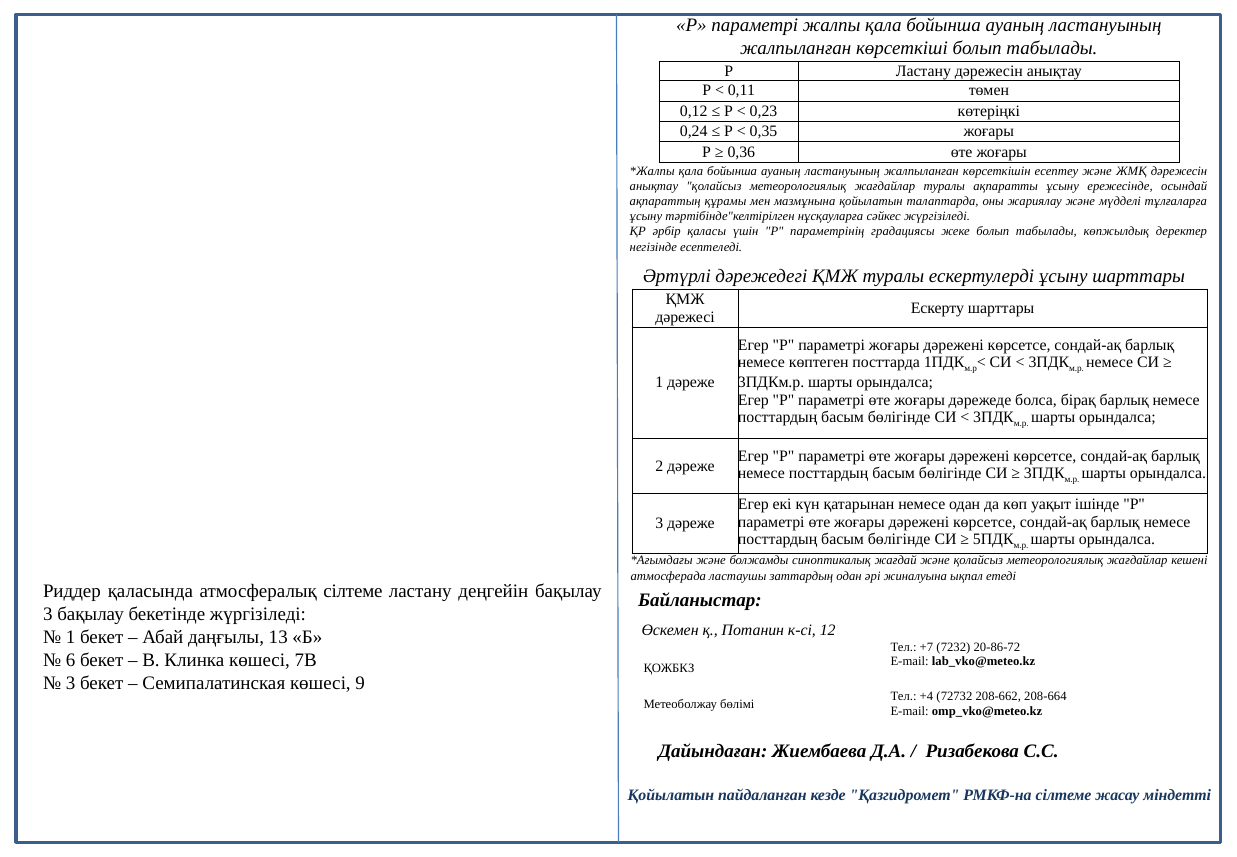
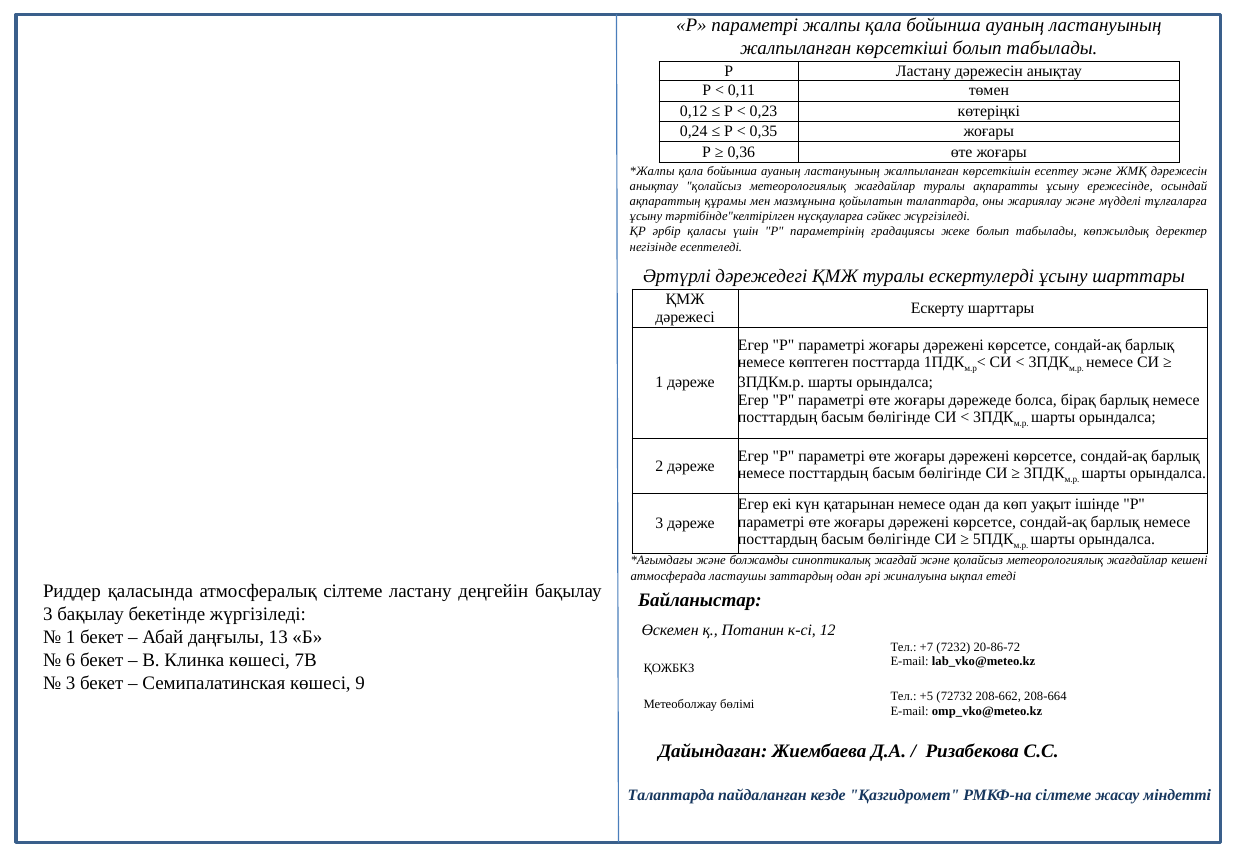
+4: +4 -> +5
Қойылатын at (671, 795): Қойылатын -> Талаптарда
